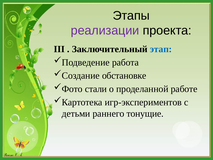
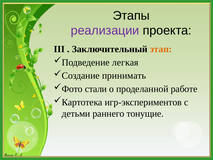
этап colour: blue -> orange
работа: работа -> легкая
обстановке: обстановке -> принимать
